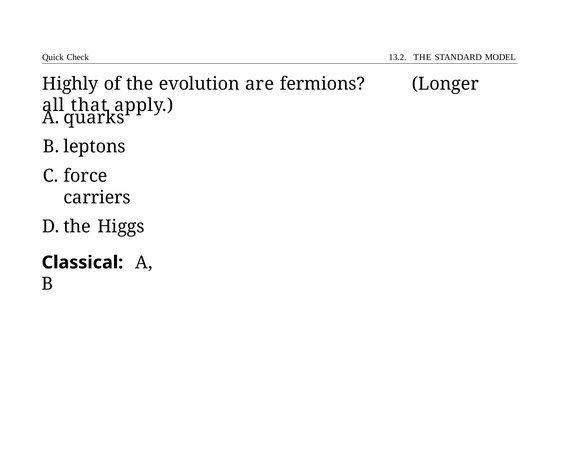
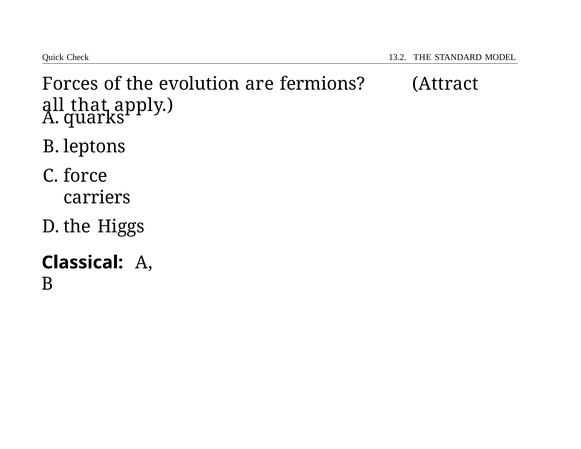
Highly: Highly -> Forces
Longer: Longer -> Attract
